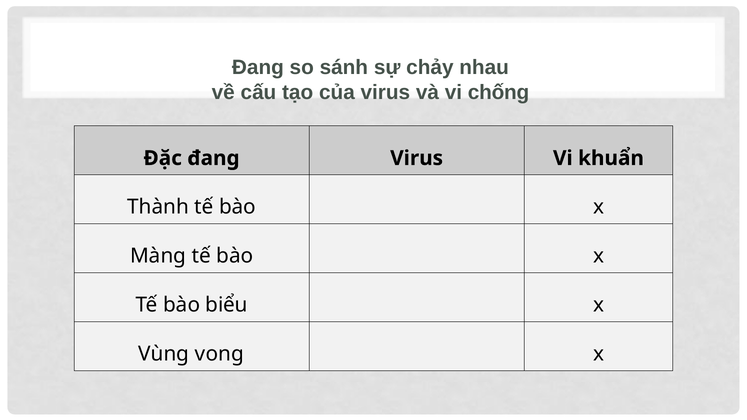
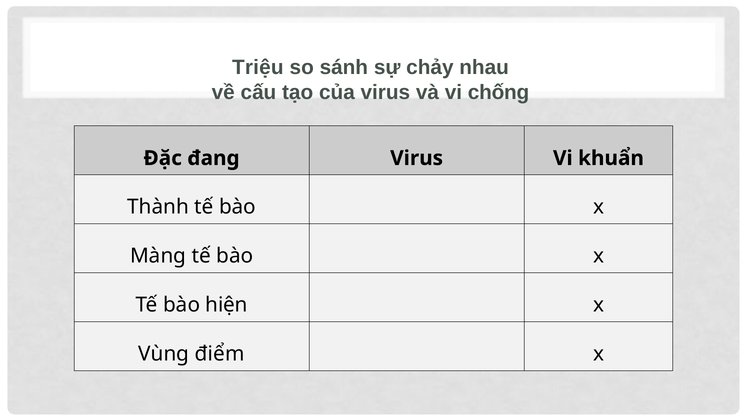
Đang at (258, 68): Đang -> Triệu
biểu: biểu -> hiện
vong: vong -> điểm
